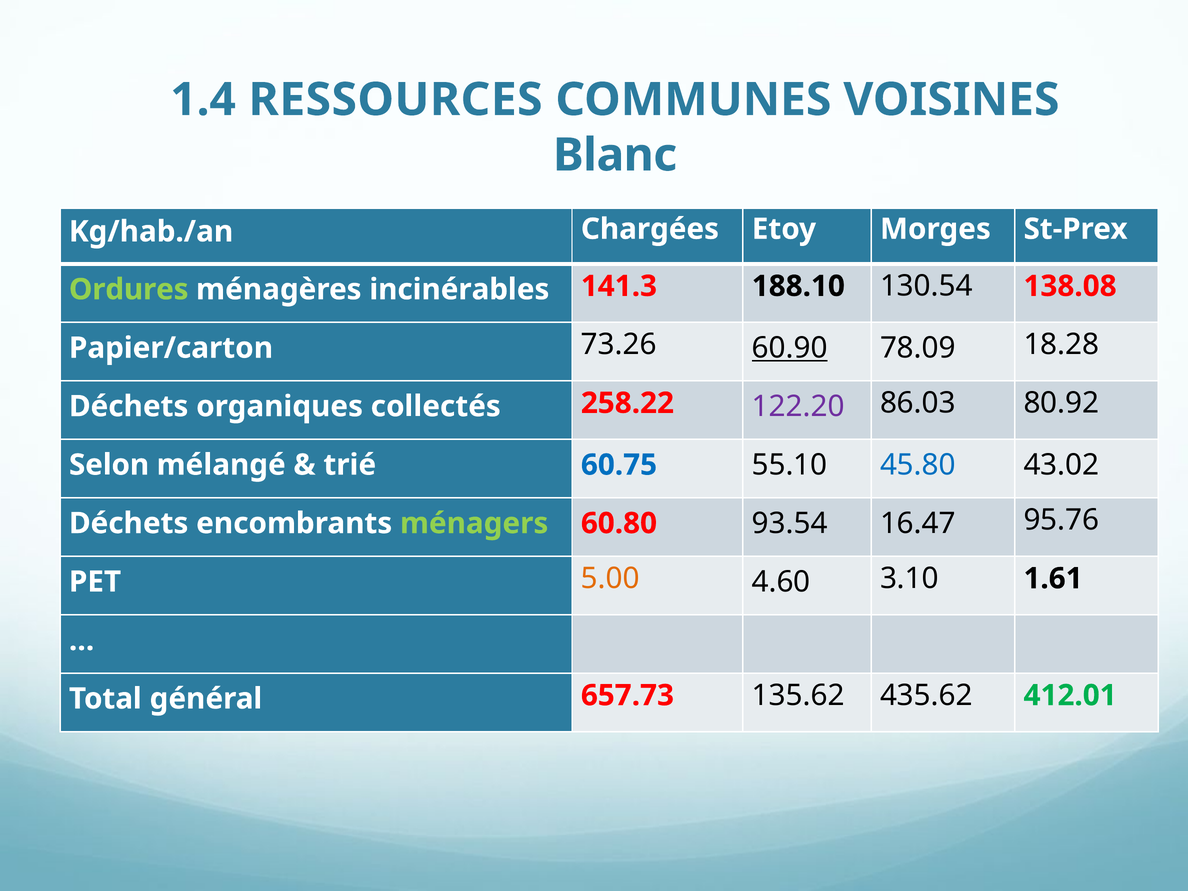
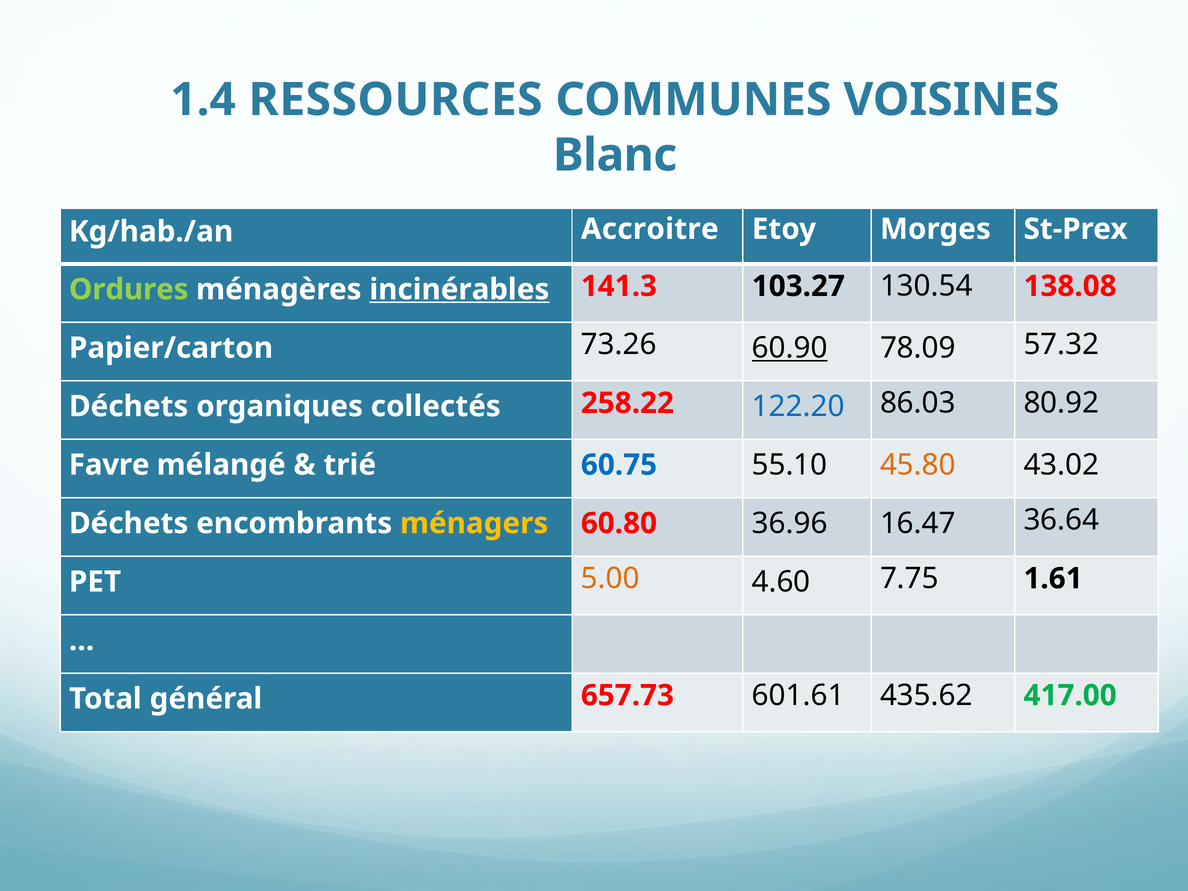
Chargées: Chargées -> Accroitre
incinérables underline: none -> present
188.10: 188.10 -> 103.27
18.28: 18.28 -> 57.32
122.20 colour: purple -> blue
Selon: Selon -> Favre
45.80 colour: blue -> orange
ménagers colour: light green -> yellow
93.54: 93.54 -> 36.96
95.76: 95.76 -> 36.64
3.10: 3.10 -> 7.75
135.62: 135.62 -> 601.61
412.01: 412.01 -> 417.00
